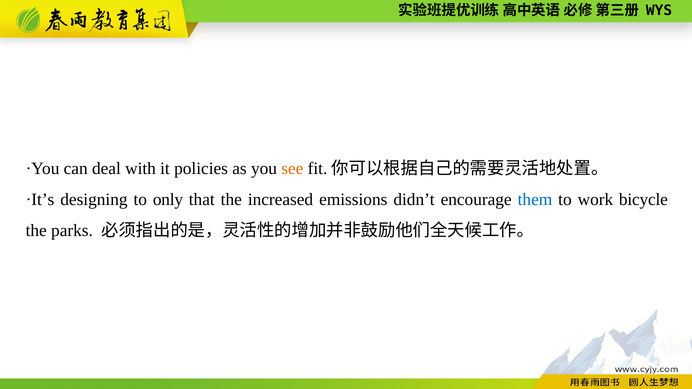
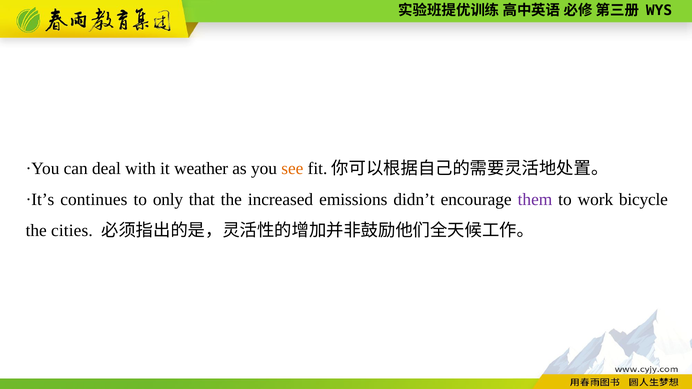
policies: policies -> weather
designing: designing -> continues
them colour: blue -> purple
parks: parks -> cities
